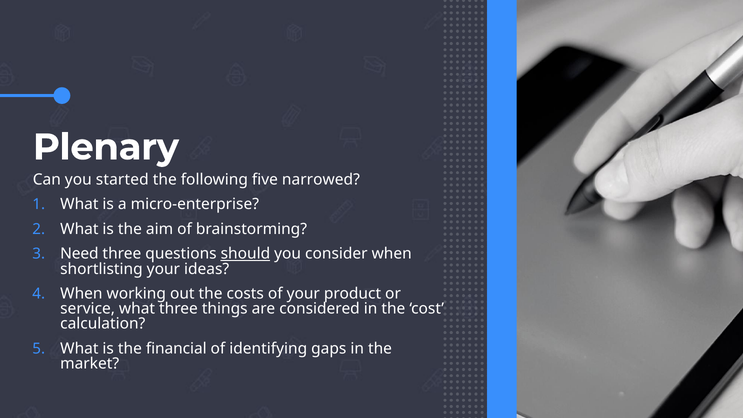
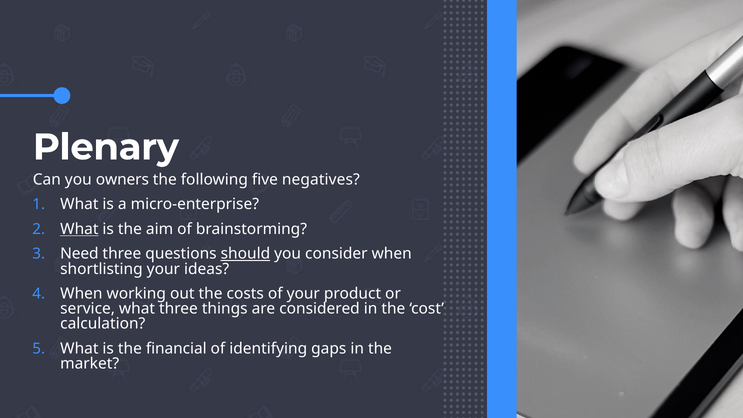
started: started -> owners
narrowed: narrowed -> negatives
What at (79, 229) underline: none -> present
